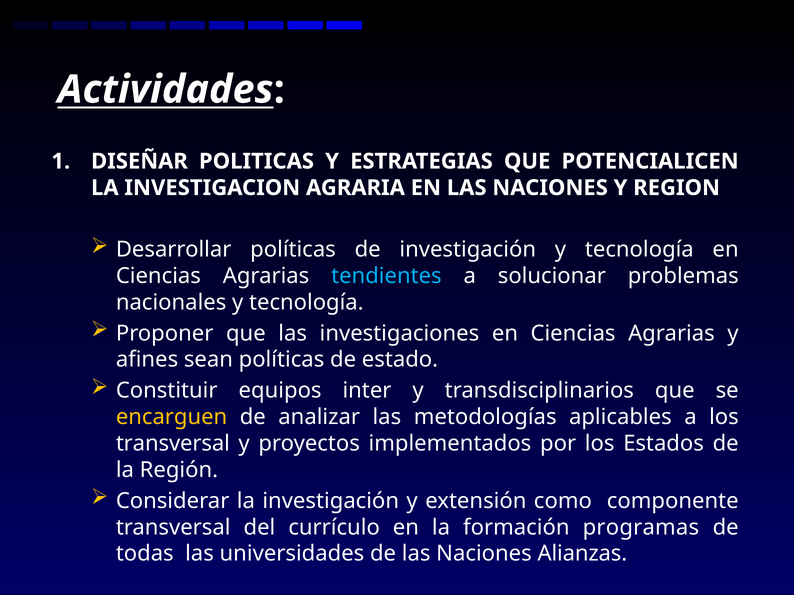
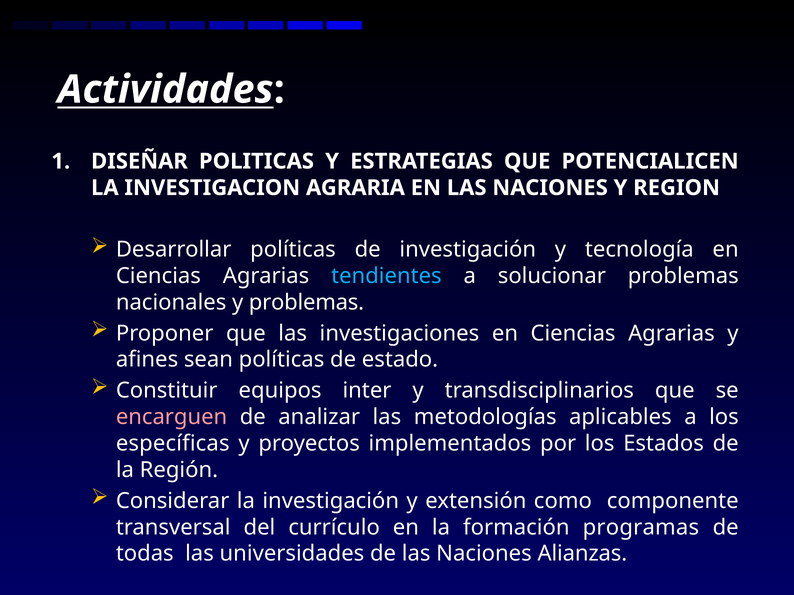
nacionales y tecnología: tecnología -> problemas
encarguen colour: yellow -> pink
transversal at (173, 444): transversal -> específicas
